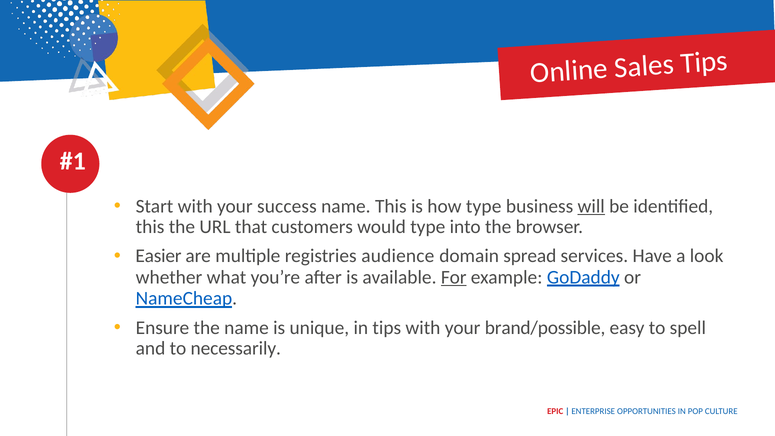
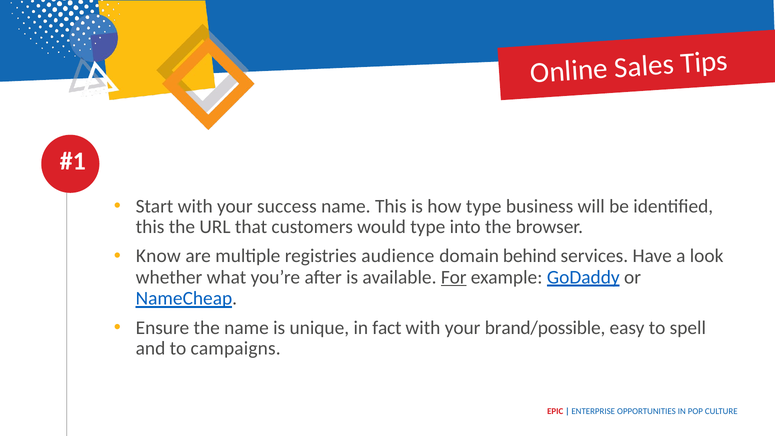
will underline: present -> none
Easier: Easier -> Know
spread: spread -> behind
in tips: tips -> fact
necessarily: necessarily -> campaigns
